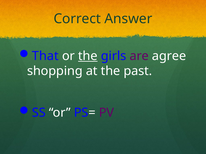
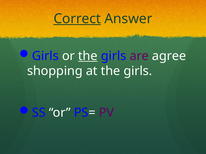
Correct underline: none -> present
That at (45, 56): That -> Girls
at the past: past -> girls
